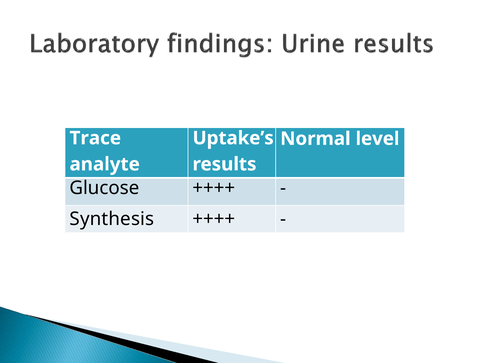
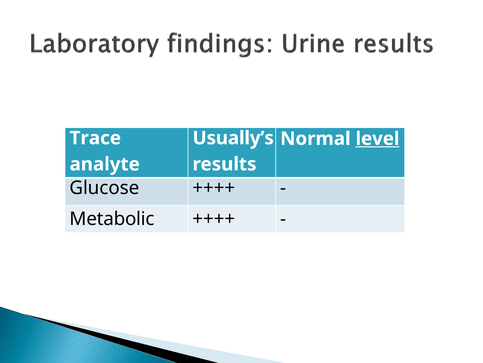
Uptake’s: Uptake’s -> Usually’s
level underline: none -> present
Synthesis: Synthesis -> Metabolic
